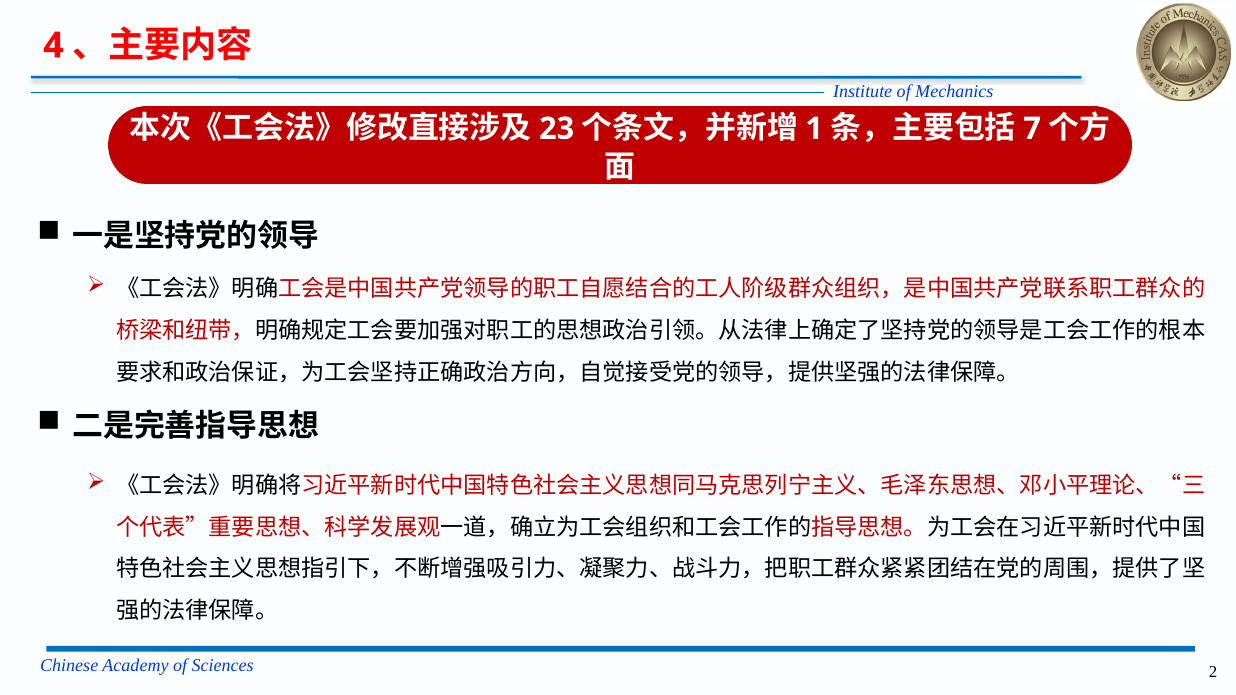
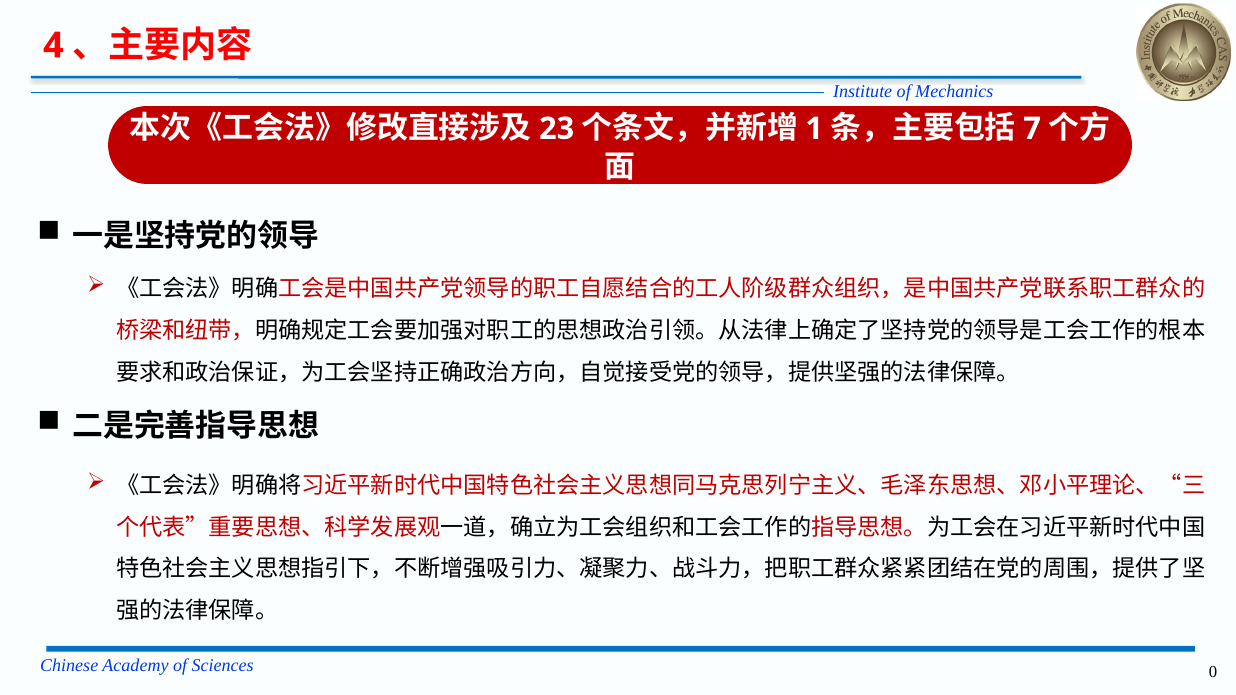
2: 2 -> 0
